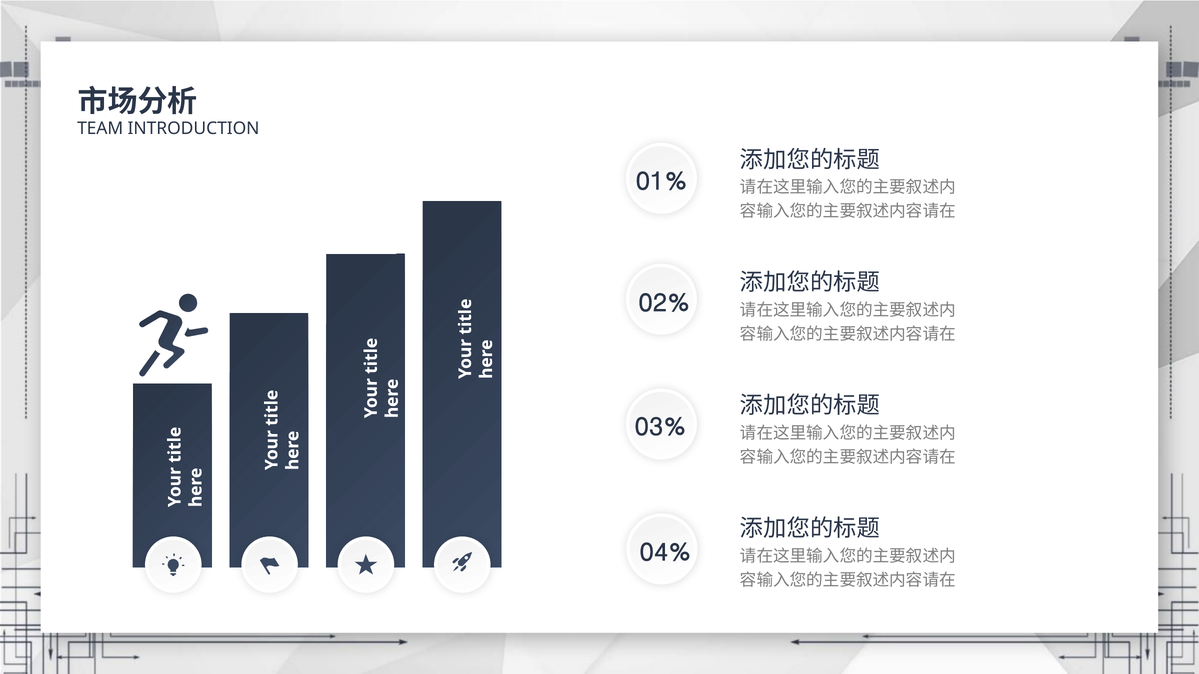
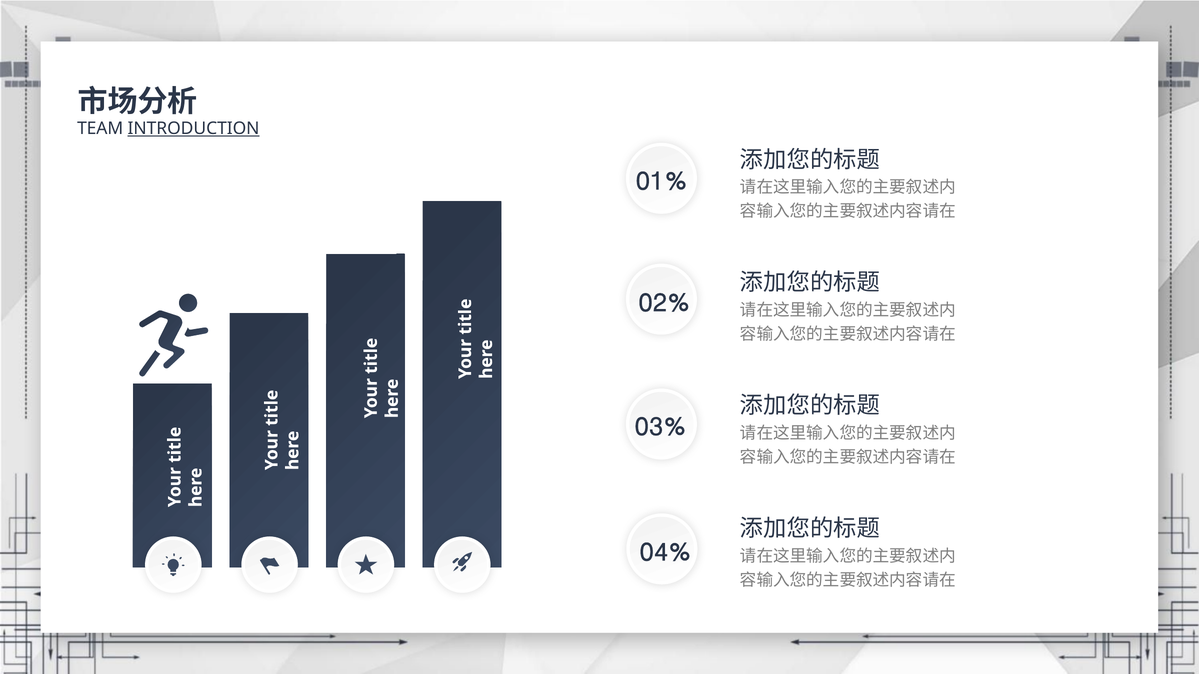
INTRODUCTION underline: none -> present
